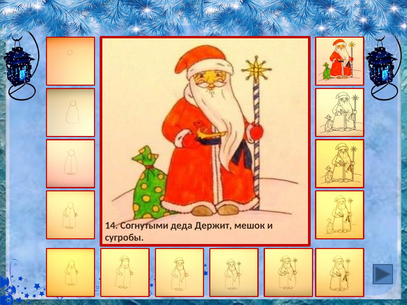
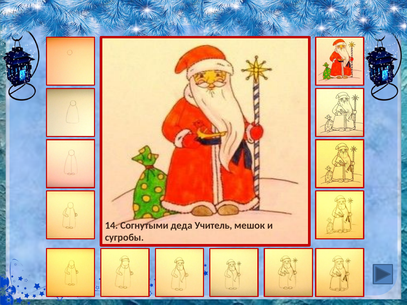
Держит: Держит -> Учитель
